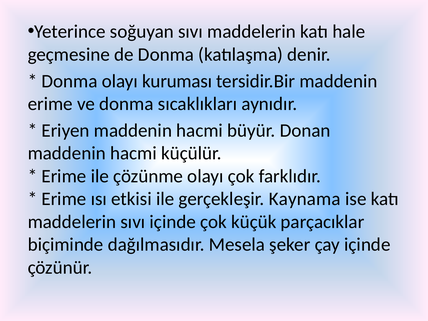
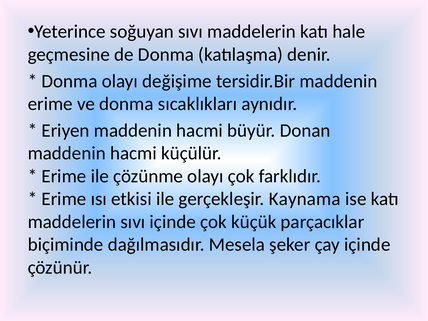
kuruması: kuruması -> değişime
